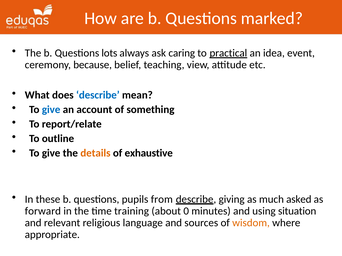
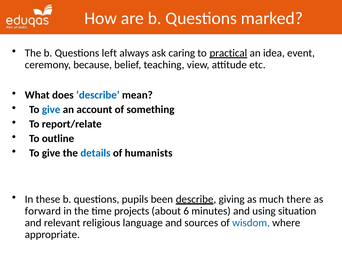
lots: lots -> left
details colour: orange -> blue
exhaustive: exhaustive -> humanists
from: from -> been
asked: asked -> there
training: training -> projects
0: 0 -> 6
wisdom colour: orange -> blue
